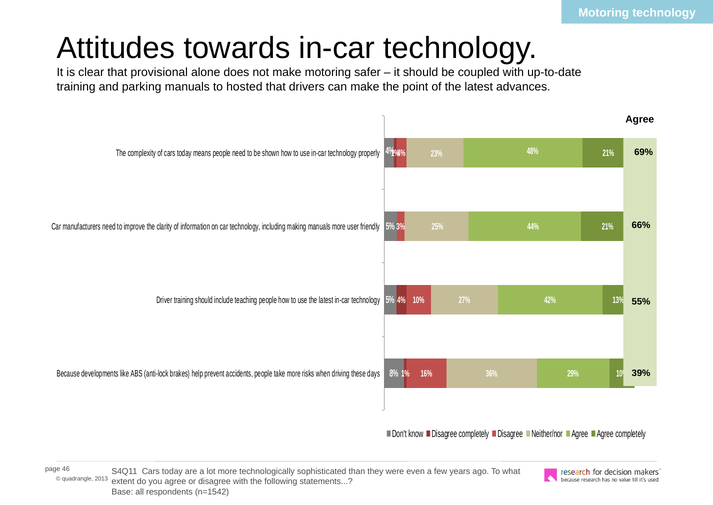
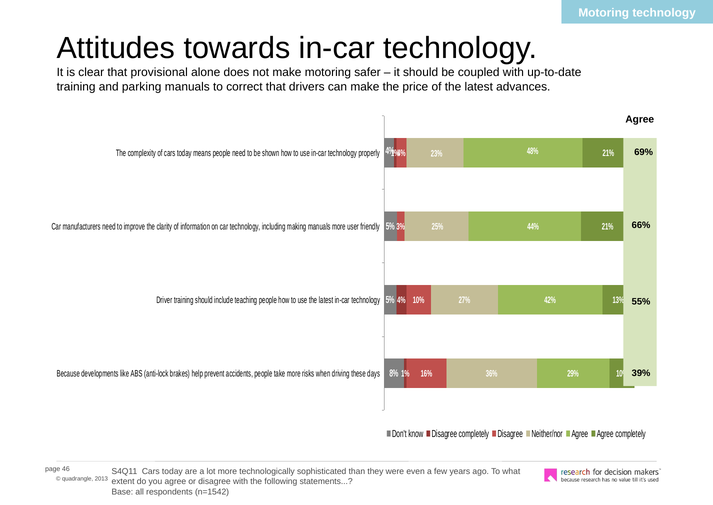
hosted: hosted -> correct
point: point -> price
